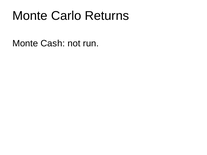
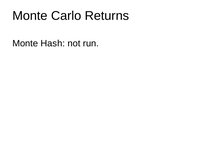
Cash: Cash -> Hash
